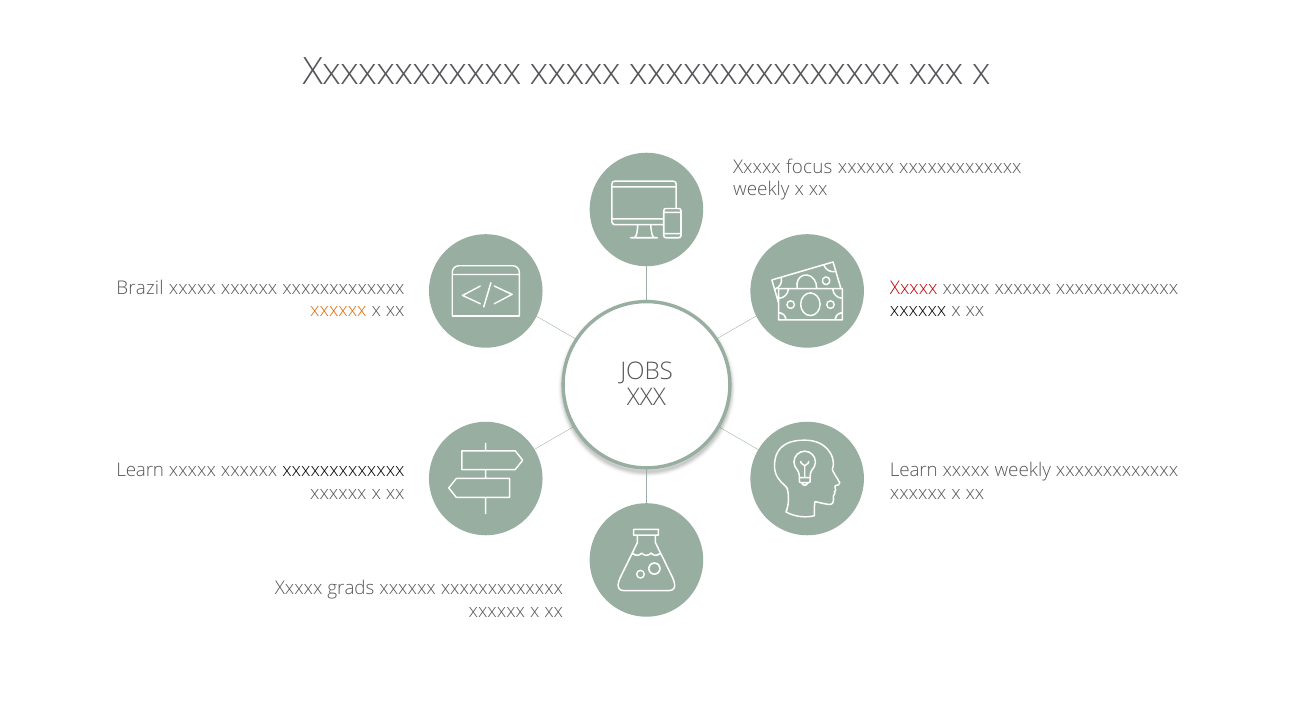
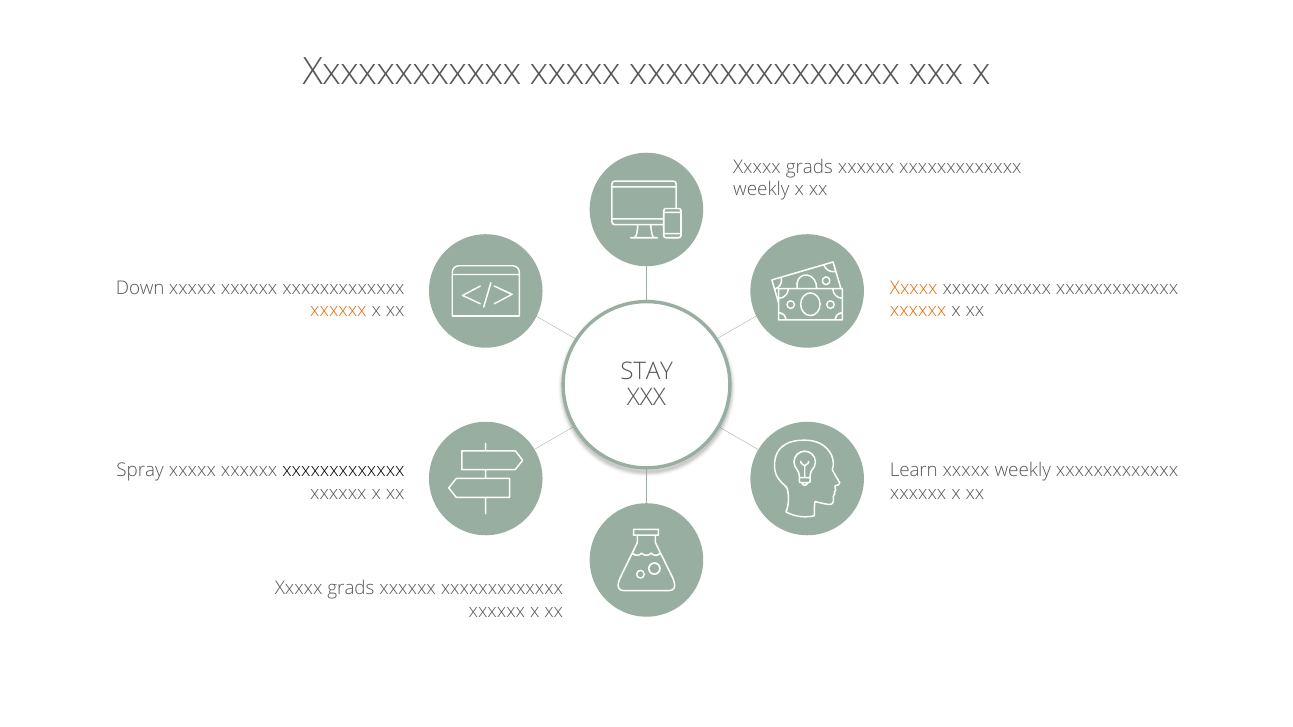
focus at (809, 167): focus -> grads
Brazil: Brazil -> Down
Xxxxx at (914, 288) colour: red -> orange
xxxxxx at (918, 311) colour: black -> orange
JOBS: JOBS -> STAY
Learn at (140, 471): Learn -> Spray
